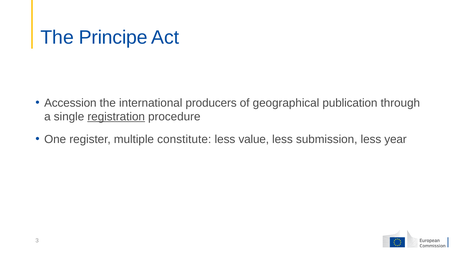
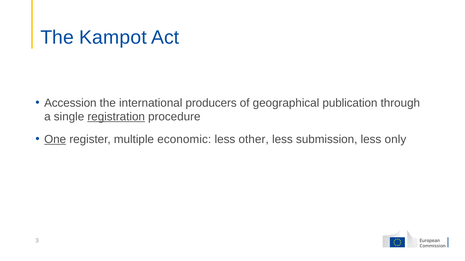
Principe: Principe -> Kampot
One underline: none -> present
constitute: constitute -> economic
value: value -> other
year: year -> only
